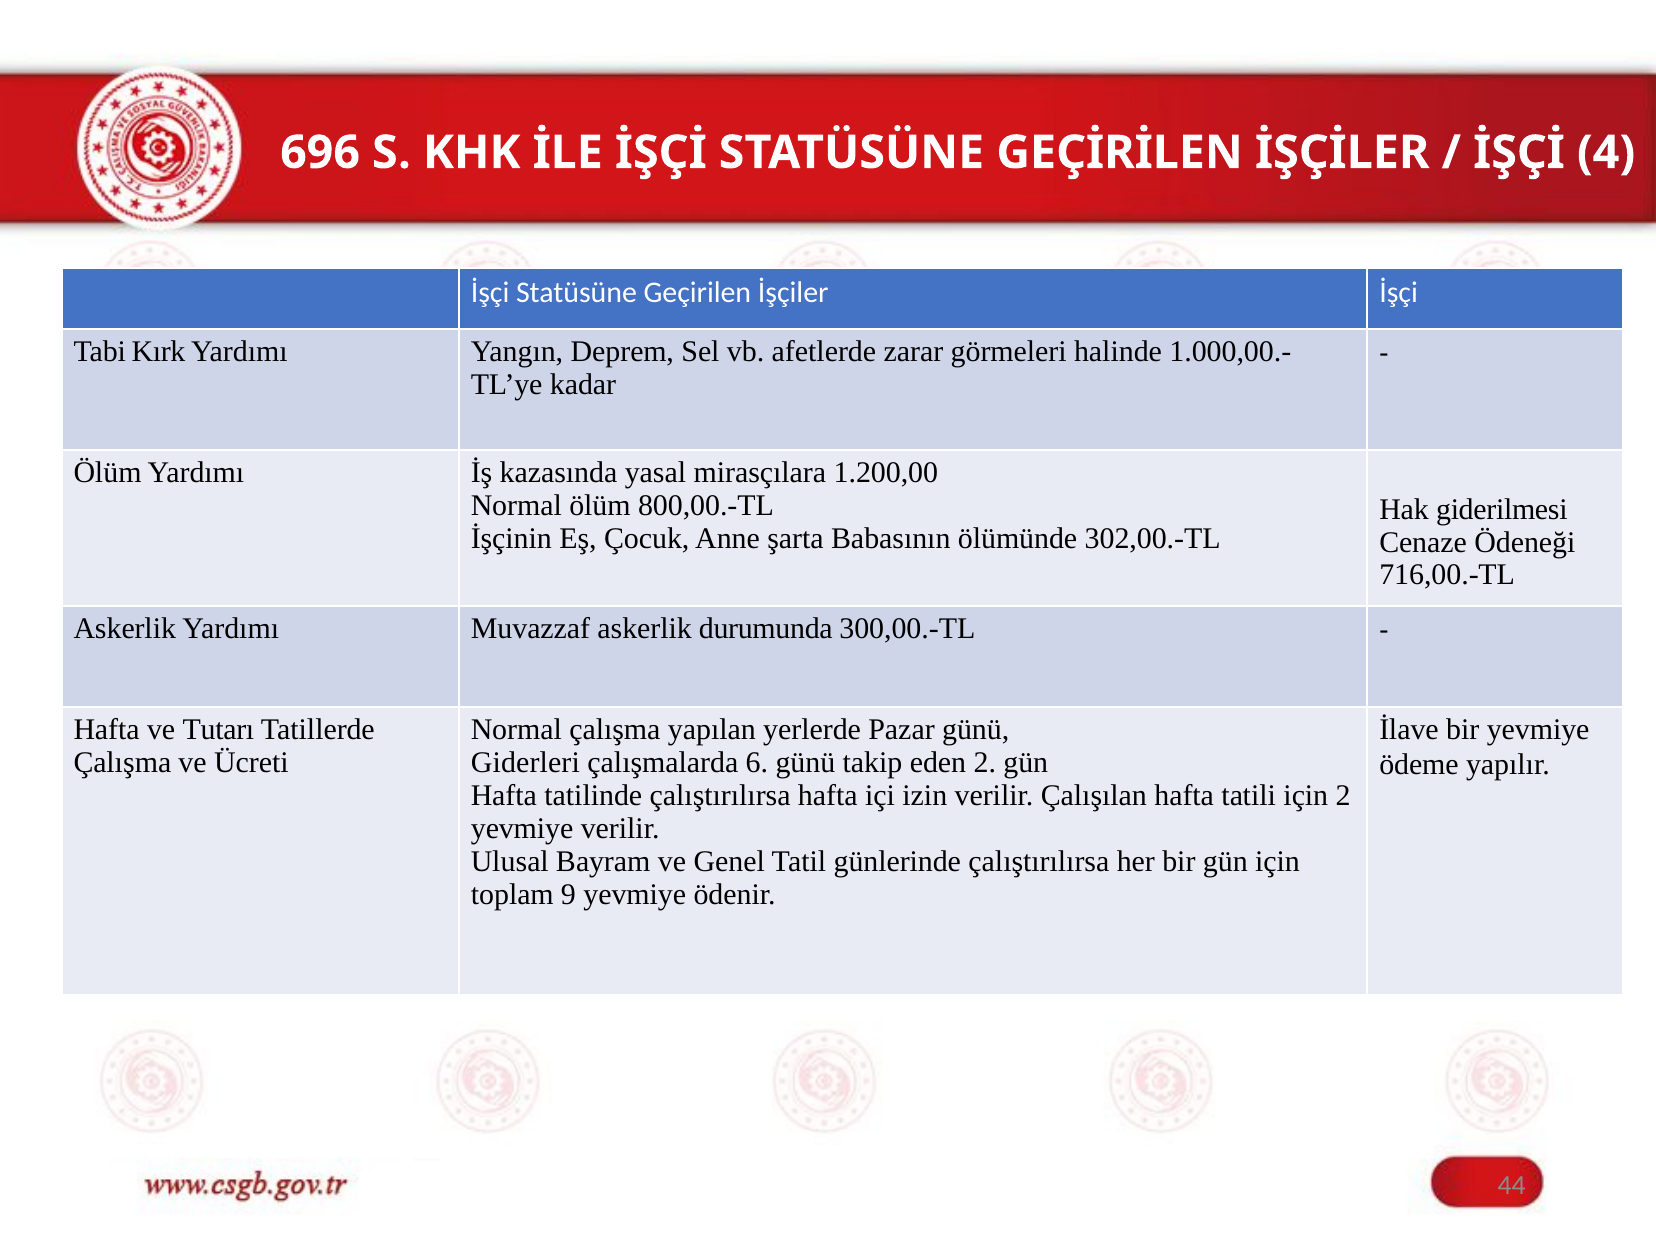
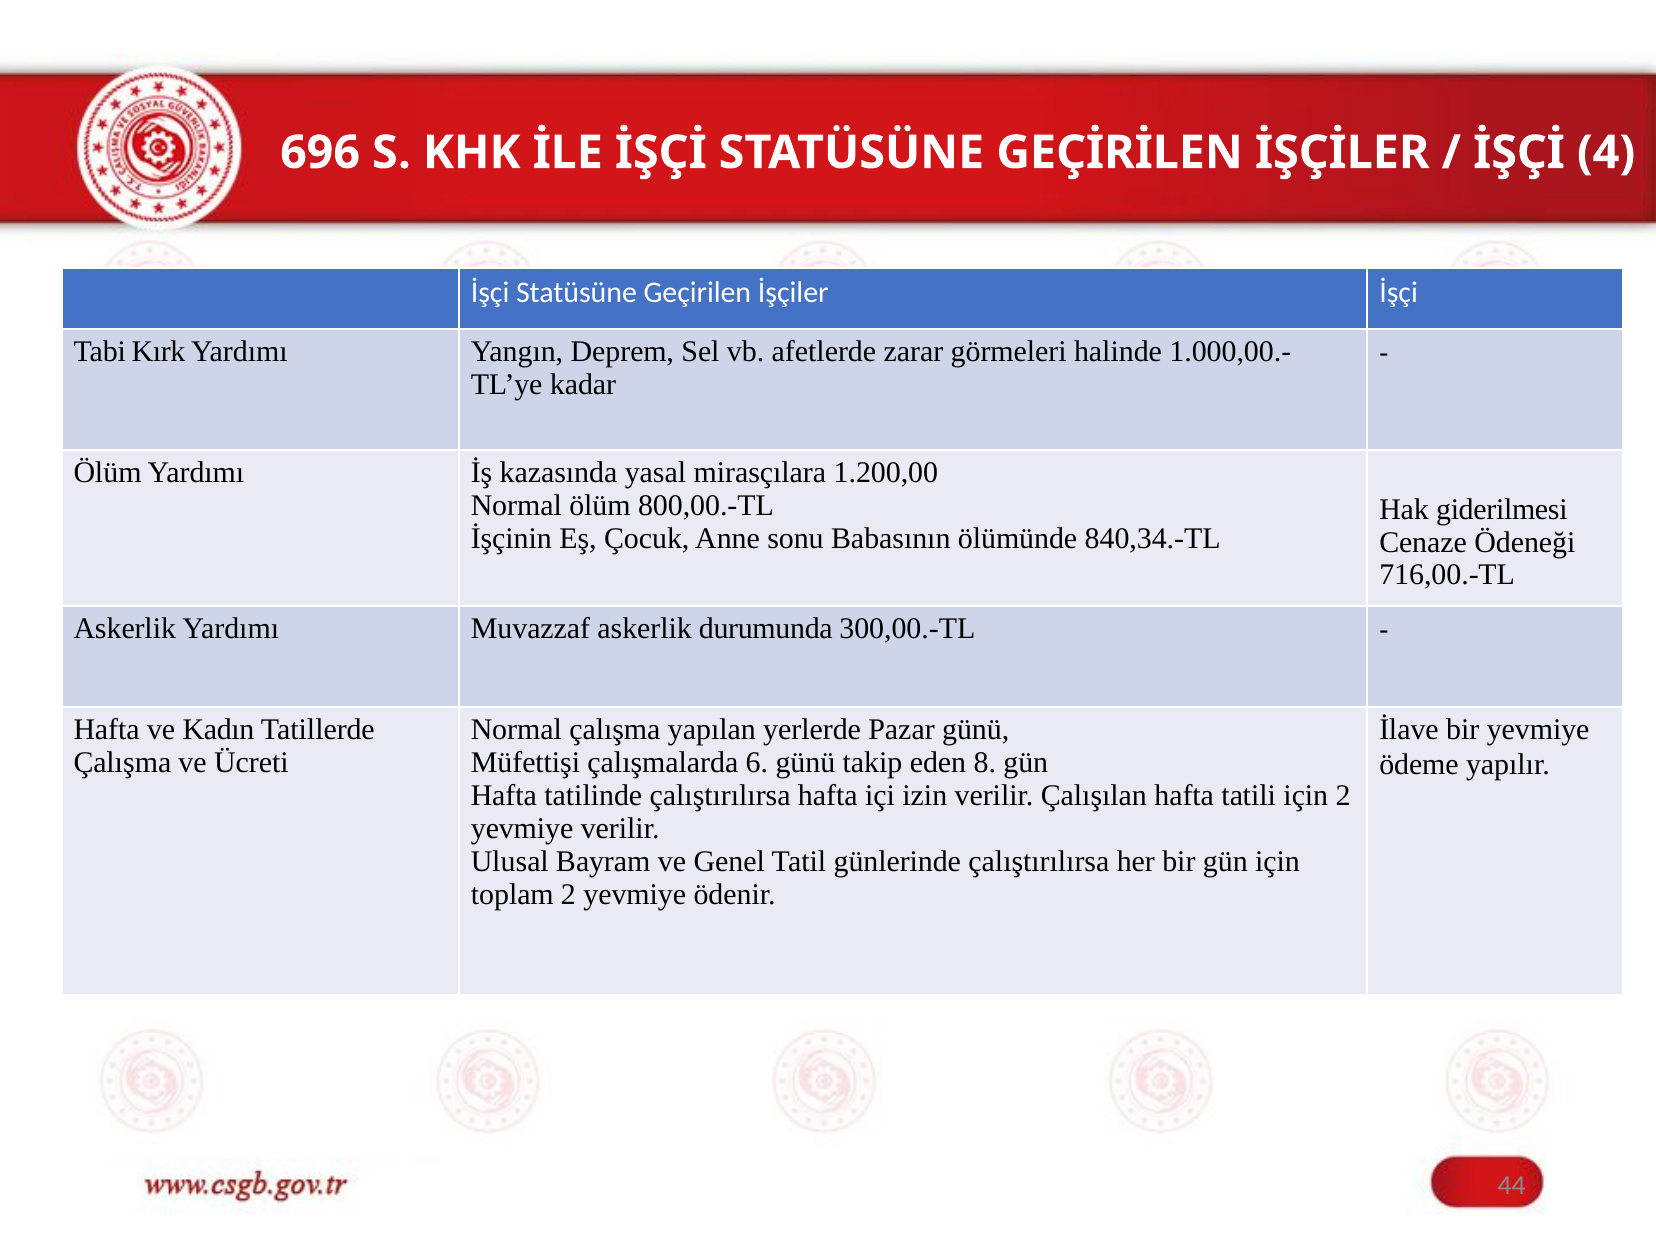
şarta: şarta -> sonu
302,00.-TL: 302,00.-TL -> 840,34.-TL
Tutarı: Tutarı -> Kadın
Giderleri: Giderleri -> Müfettişi
eden 2: 2 -> 8
toplam 9: 9 -> 2
